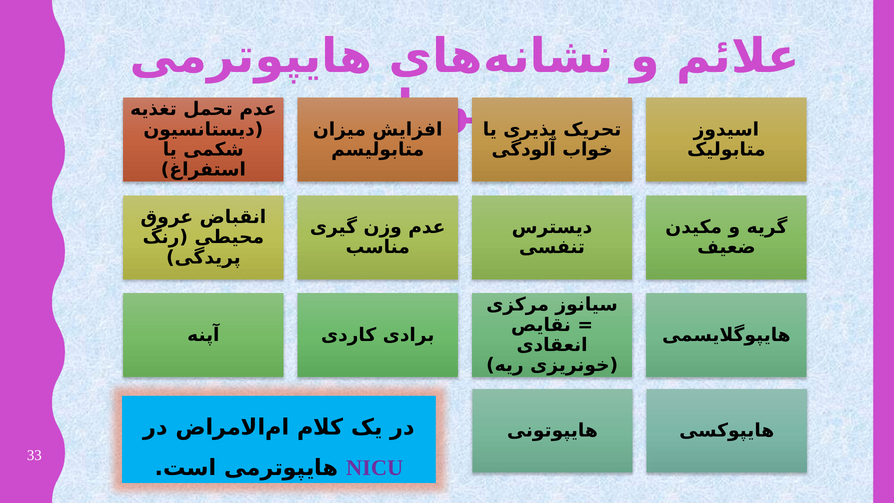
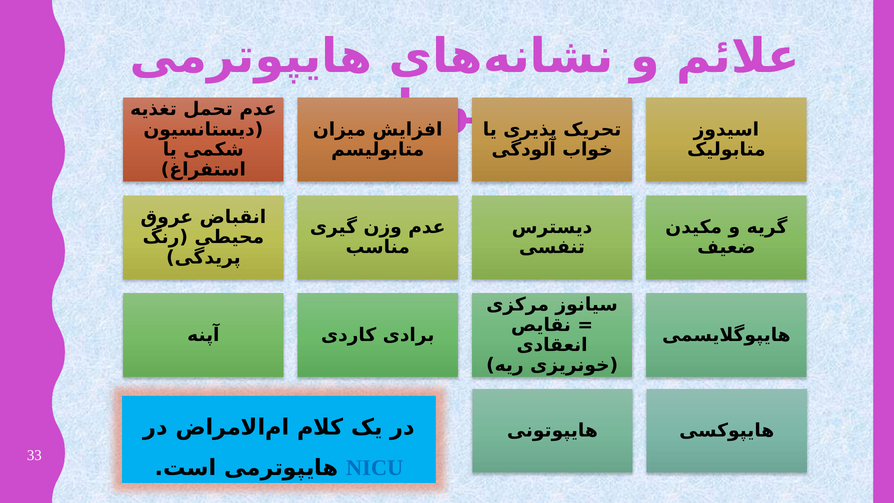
NICU colour: purple -> blue
